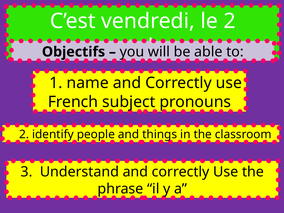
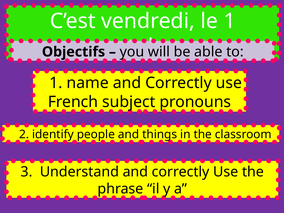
le 2: 2 -> 1
